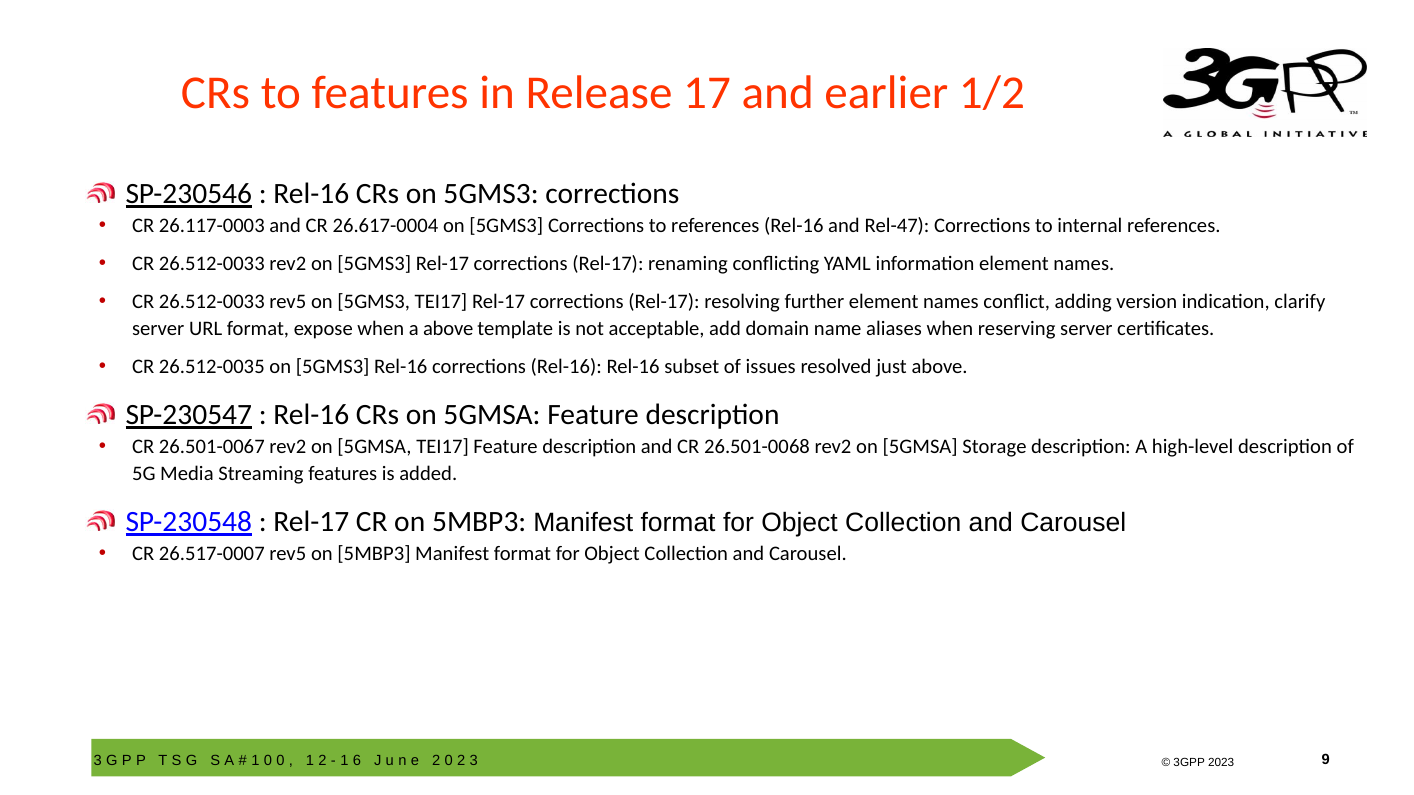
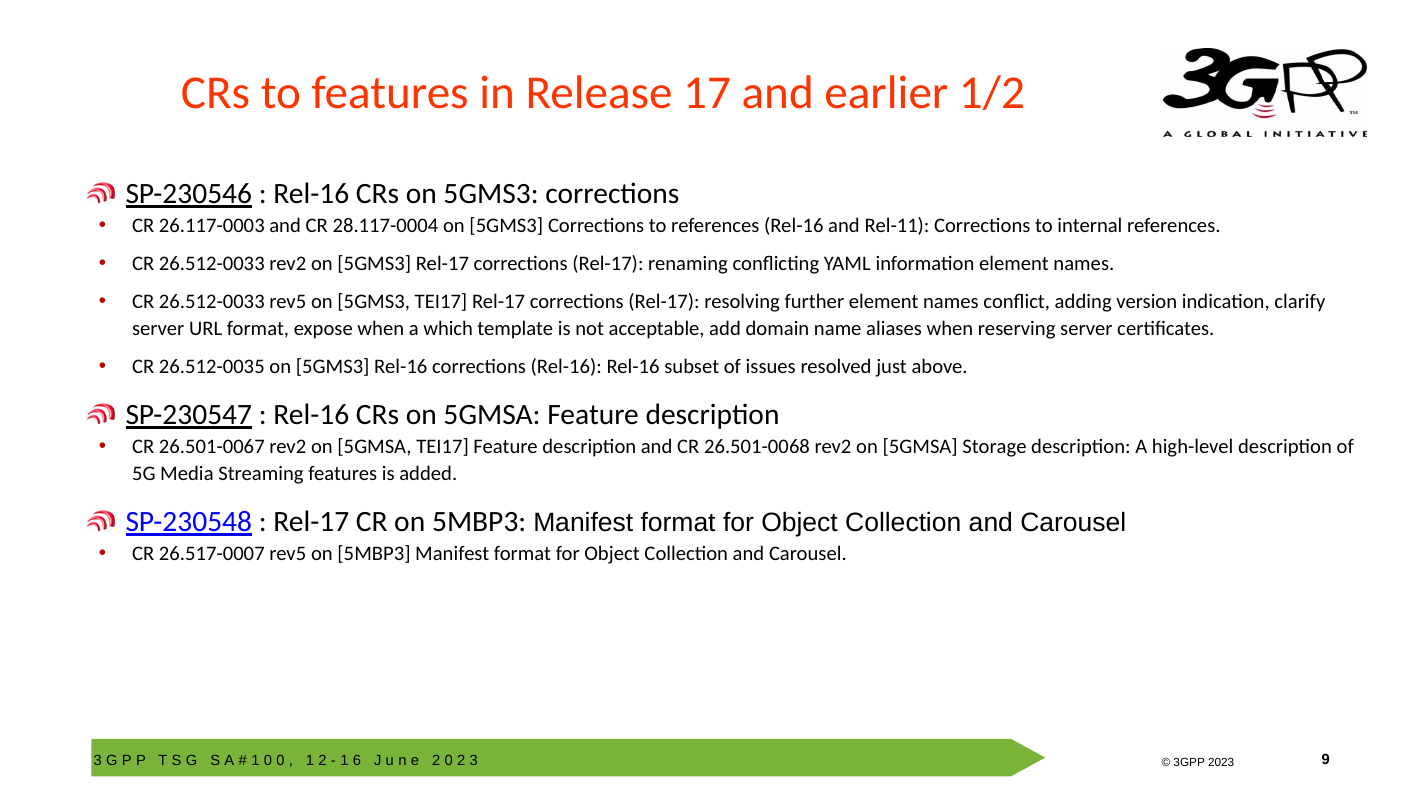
26.617-0004: 26.617-0004 -> 28.117-0004
Rel-47: Rel-47 -> Rel-11
a above: above -> which
